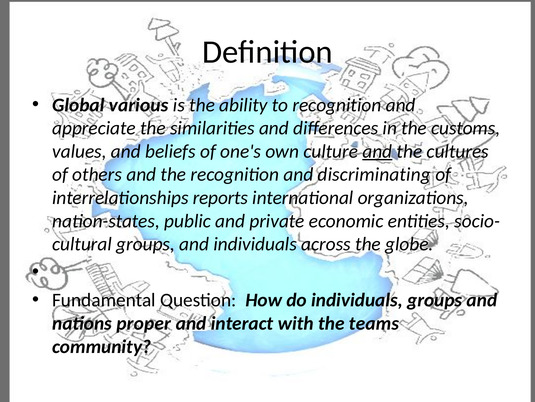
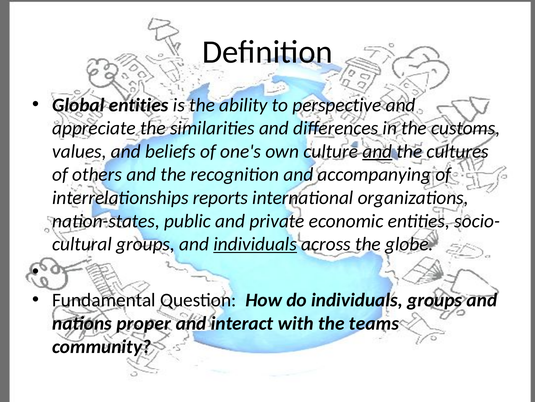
Global various: various -> entities
to recognition: recognition -> perspective
discriminating: discriminating -> accompanying
individuals at (255, 244) underline: none -> present
